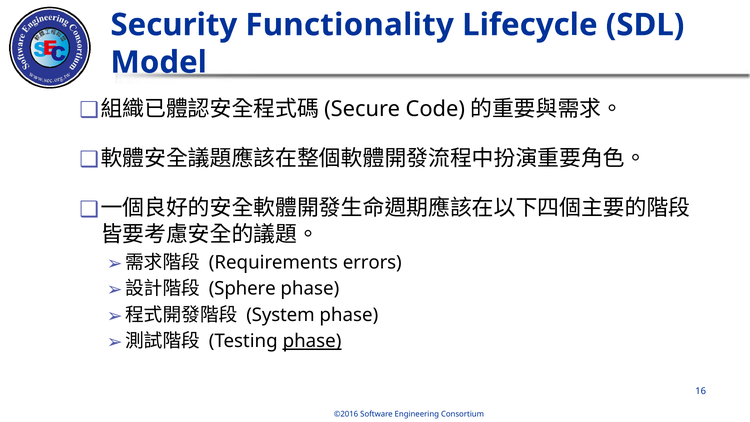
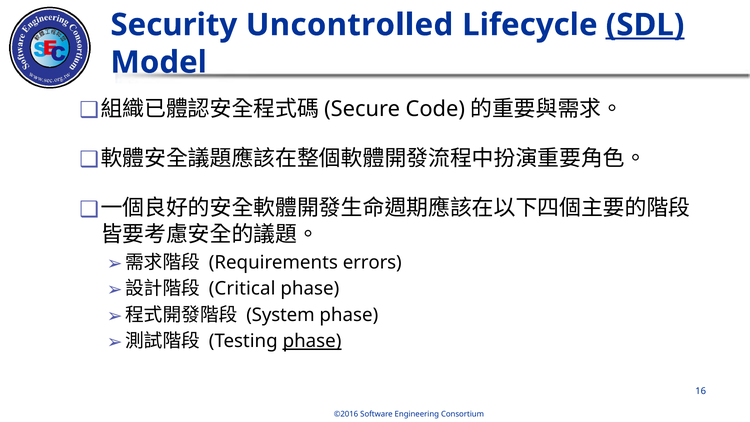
Functionality: Functionality -> Uncontrolled
SDL underline: none -> present
Sphere: Sphere -> Critical
